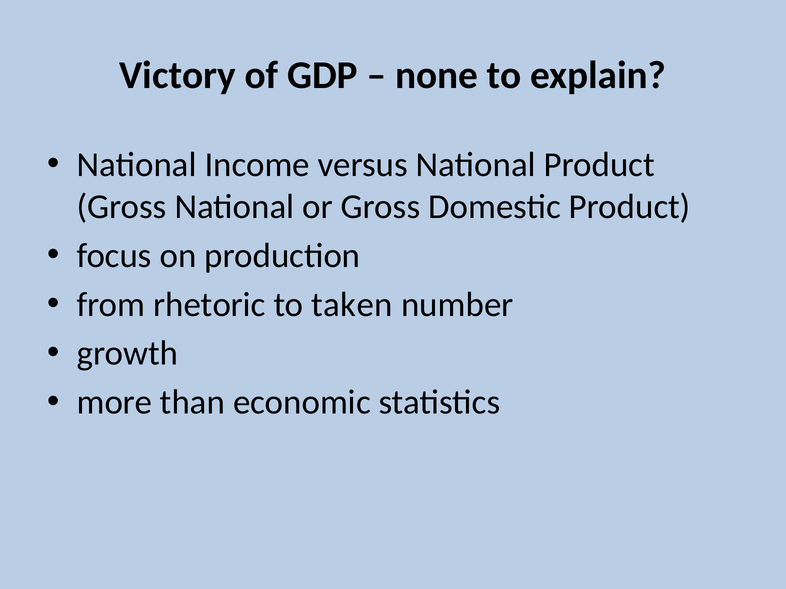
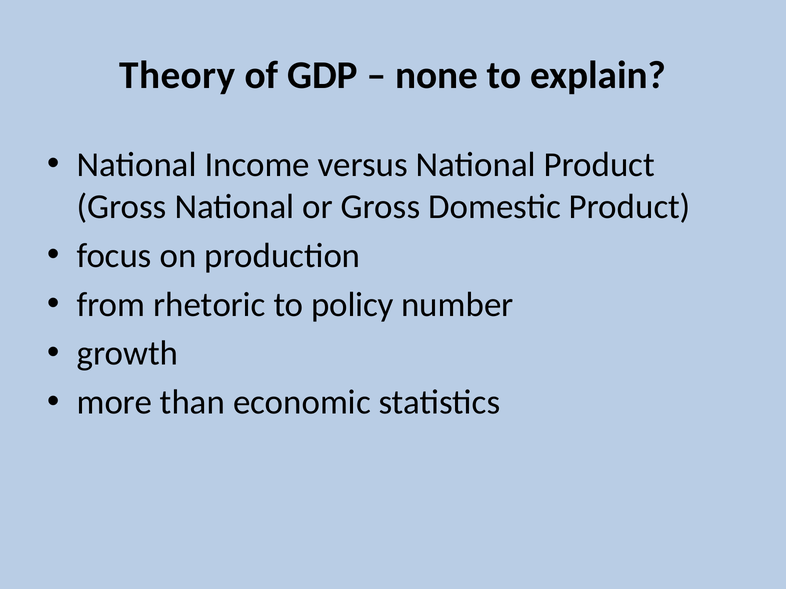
Victory: Victory -> Theory
taken: taken -> policy
